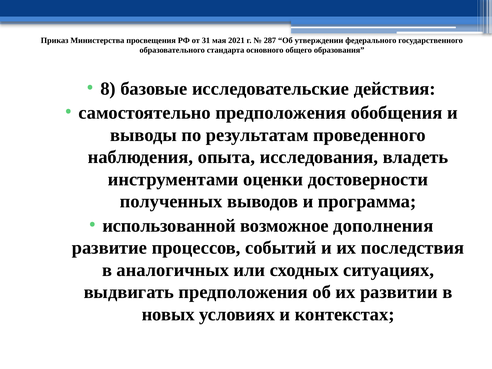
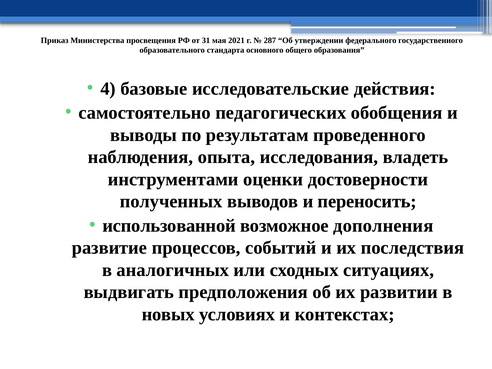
8: 8 -> 4
самостоятельно предположения: предположения -> педагогических
программа: программа -> переносить
